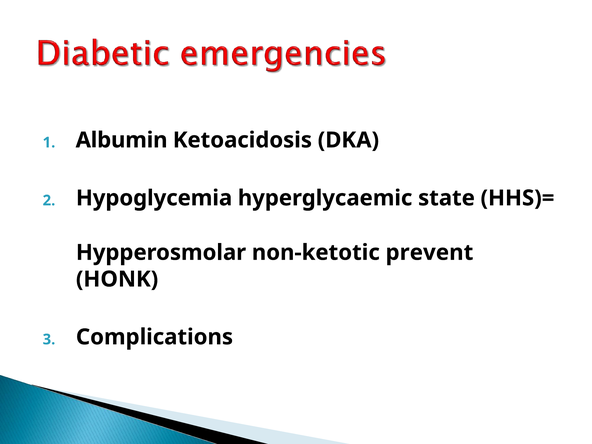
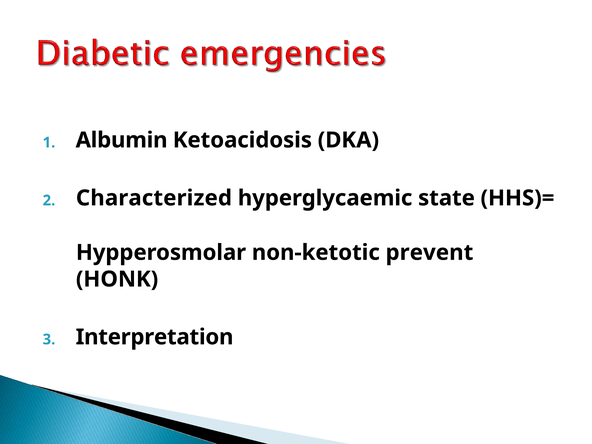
Hypoglycemia: Hypoglycemia -> Characterized
Complications: Complications -> Interpretation
